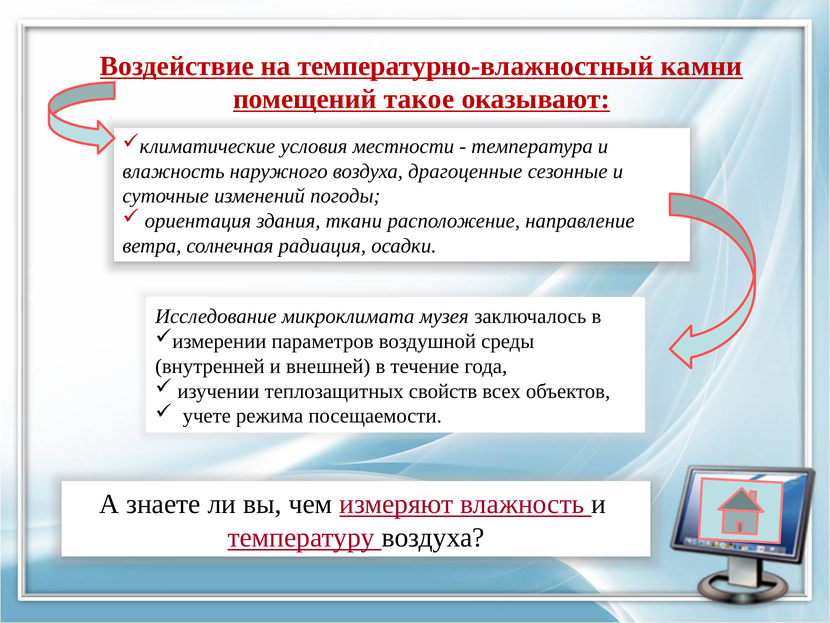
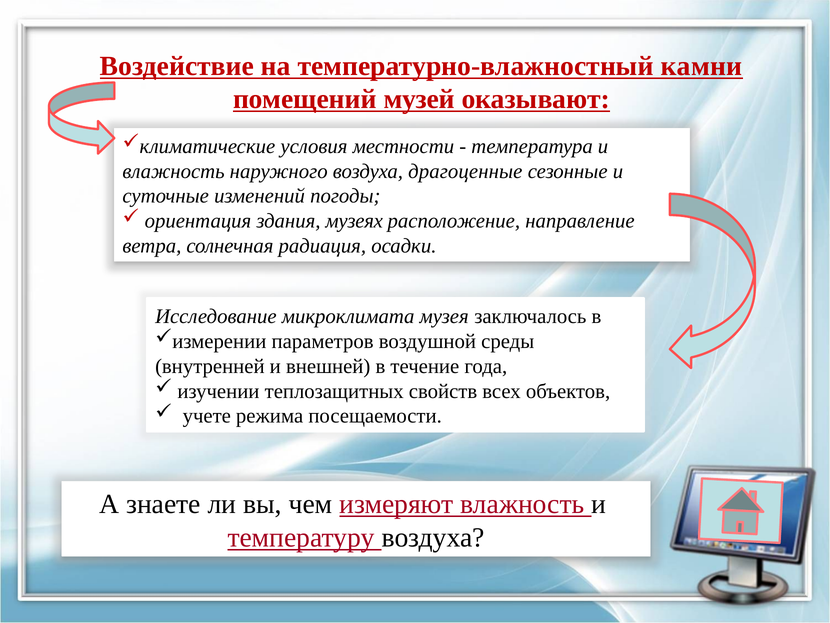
такое: такое -> музей
ткани: ткани -> музеях
